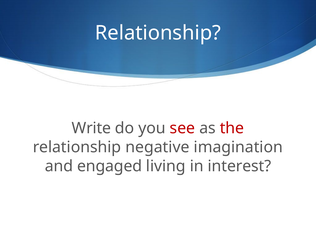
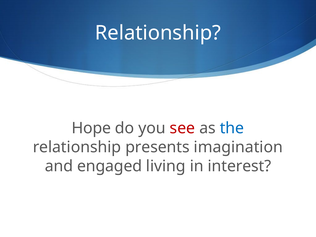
Write: Write -> Hope
the colour: red -> blue
negative: negative -> presents
